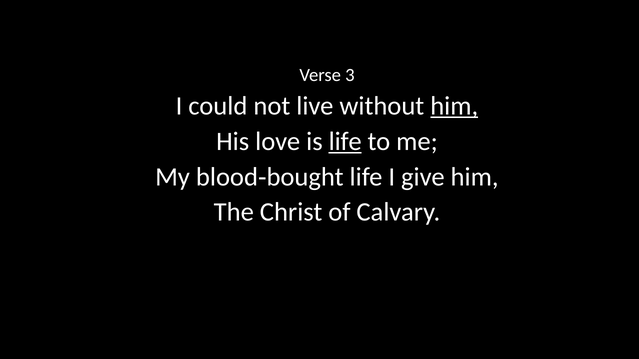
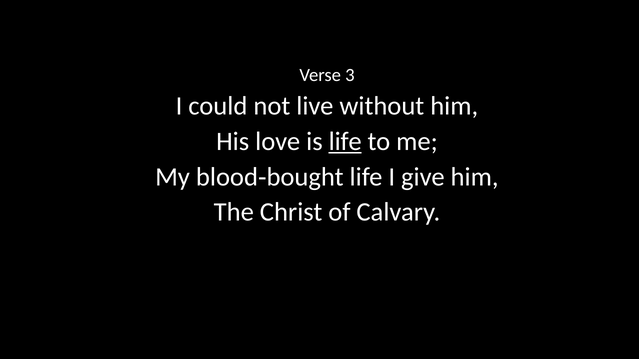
him at (454, 106) underline: present -> none
